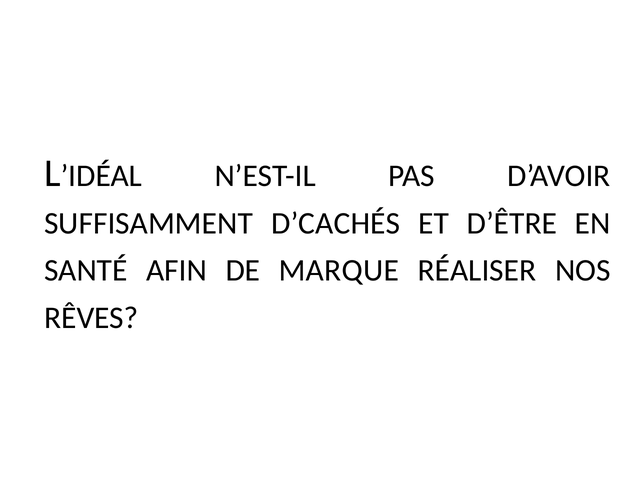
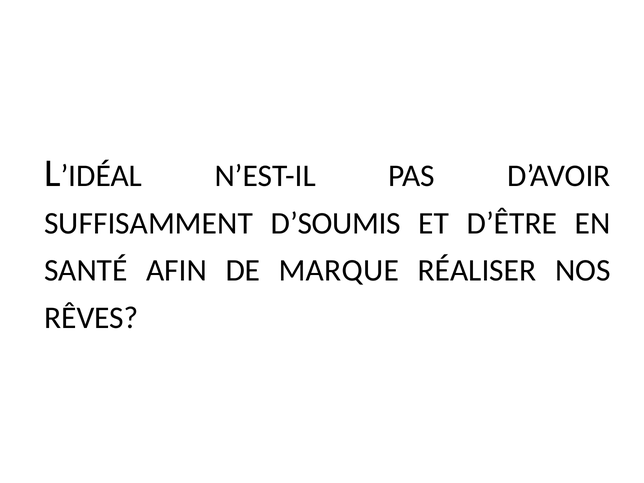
D’CACHÉS: D’CACHÉS -> D’SOUMIS
